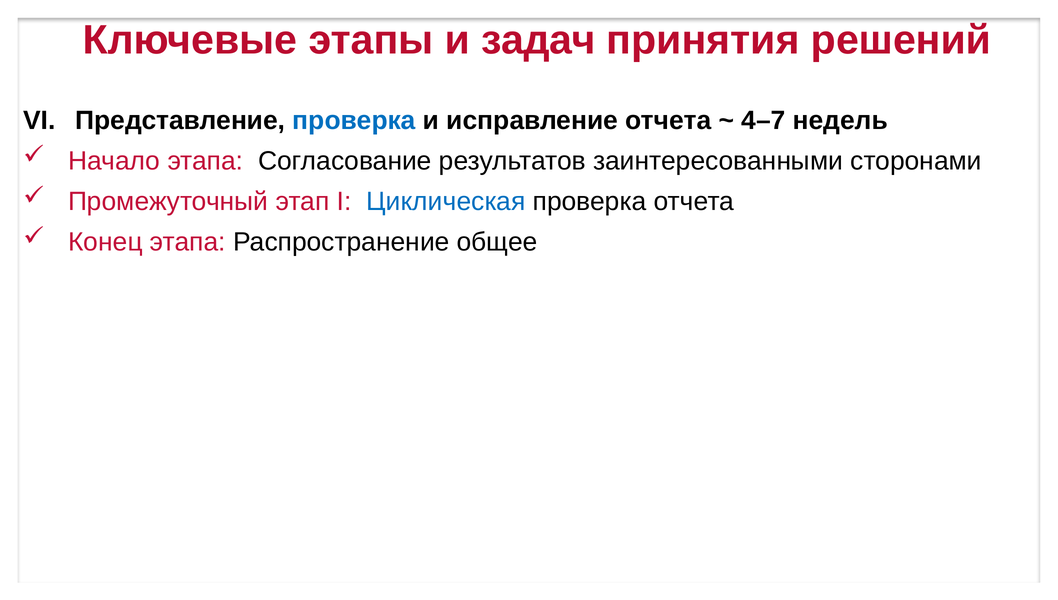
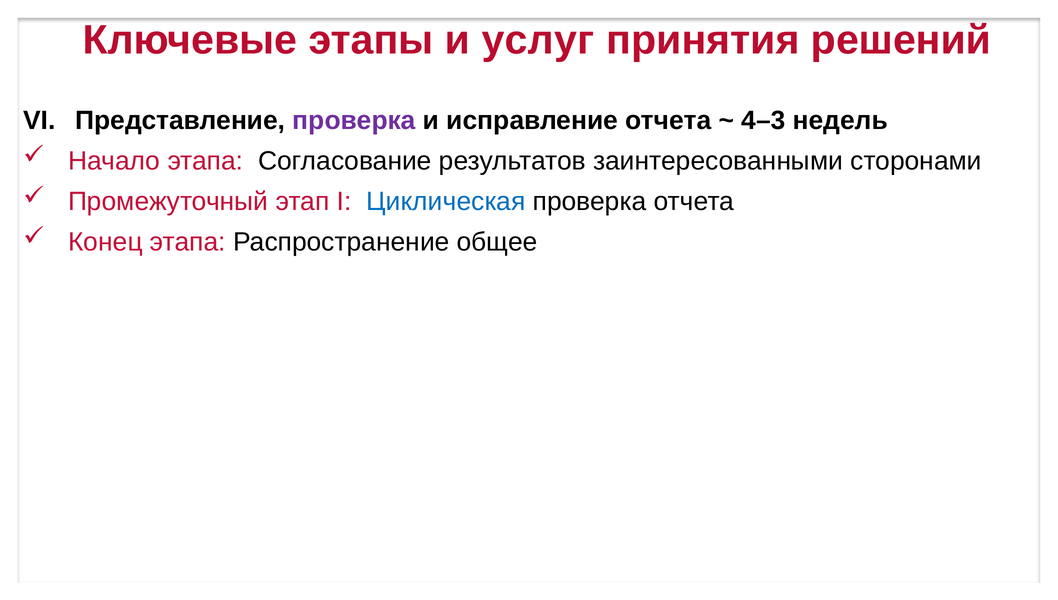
задач: задач -> услуг
проверка at (354, 120) colour: blue -> purple
4–7: 4–7 -> 4–3
